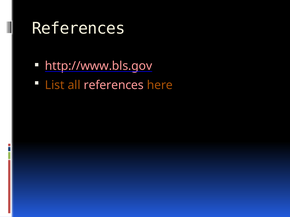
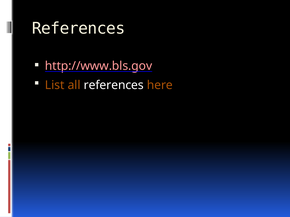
references at (114, 85) colour: pink -> white
